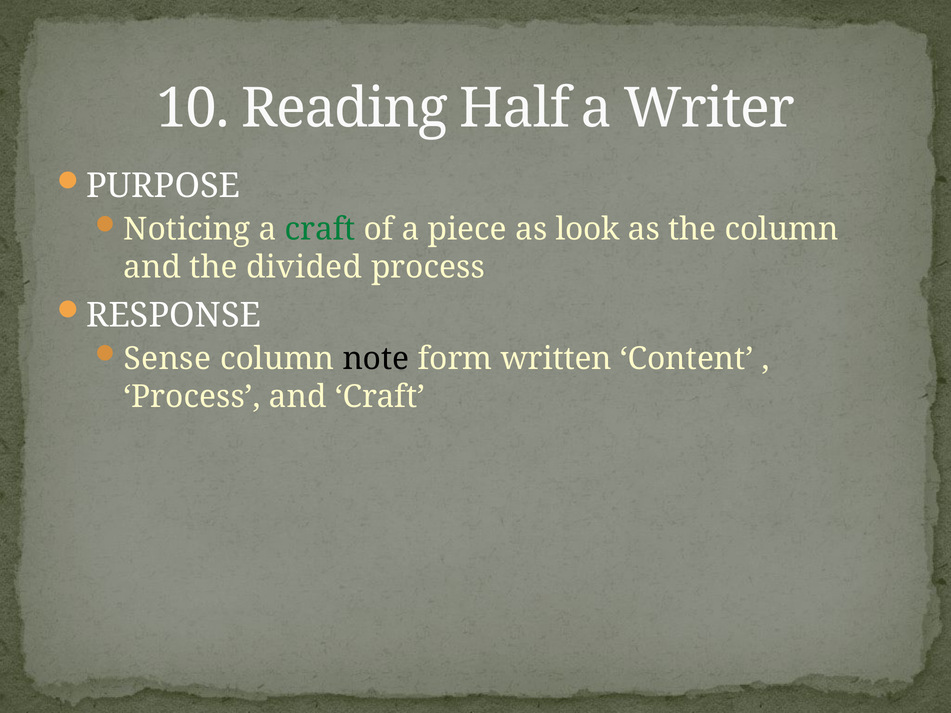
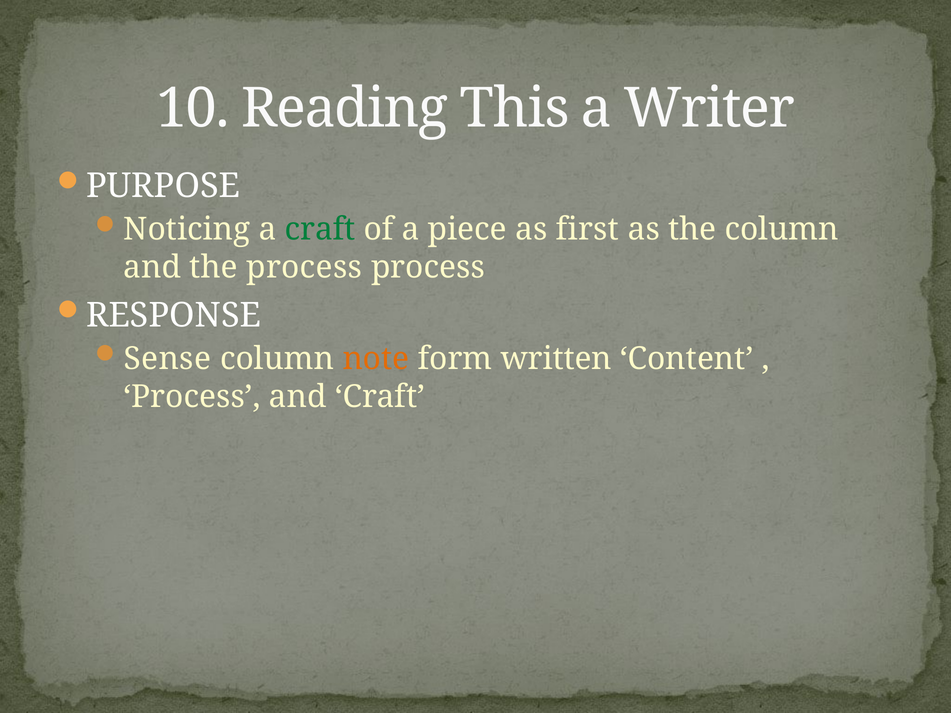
Half: Half -> This
look: look -> first
the divided: divided -> process
note colour: black -> orange
